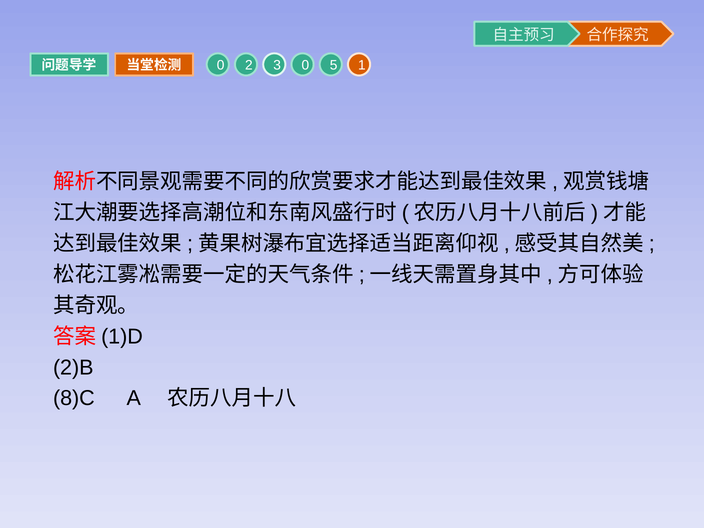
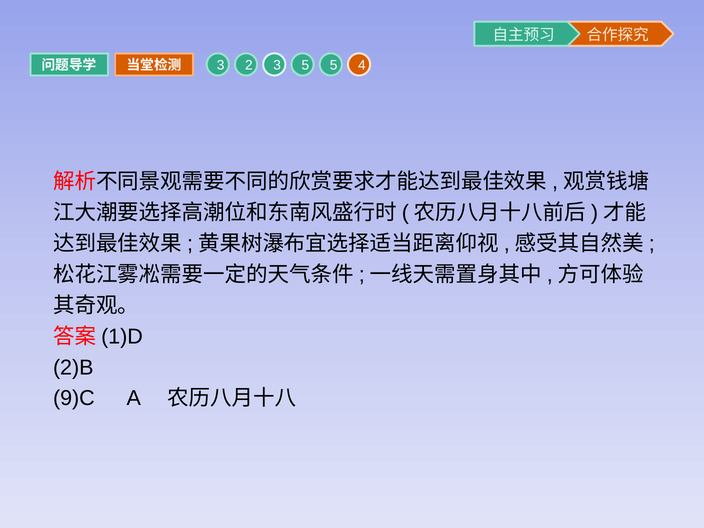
0 at (221, 65): 0 -> 3
3 0: 0 -> 5
1: 1 -> 4
8)C: 8)C -> 9)C
